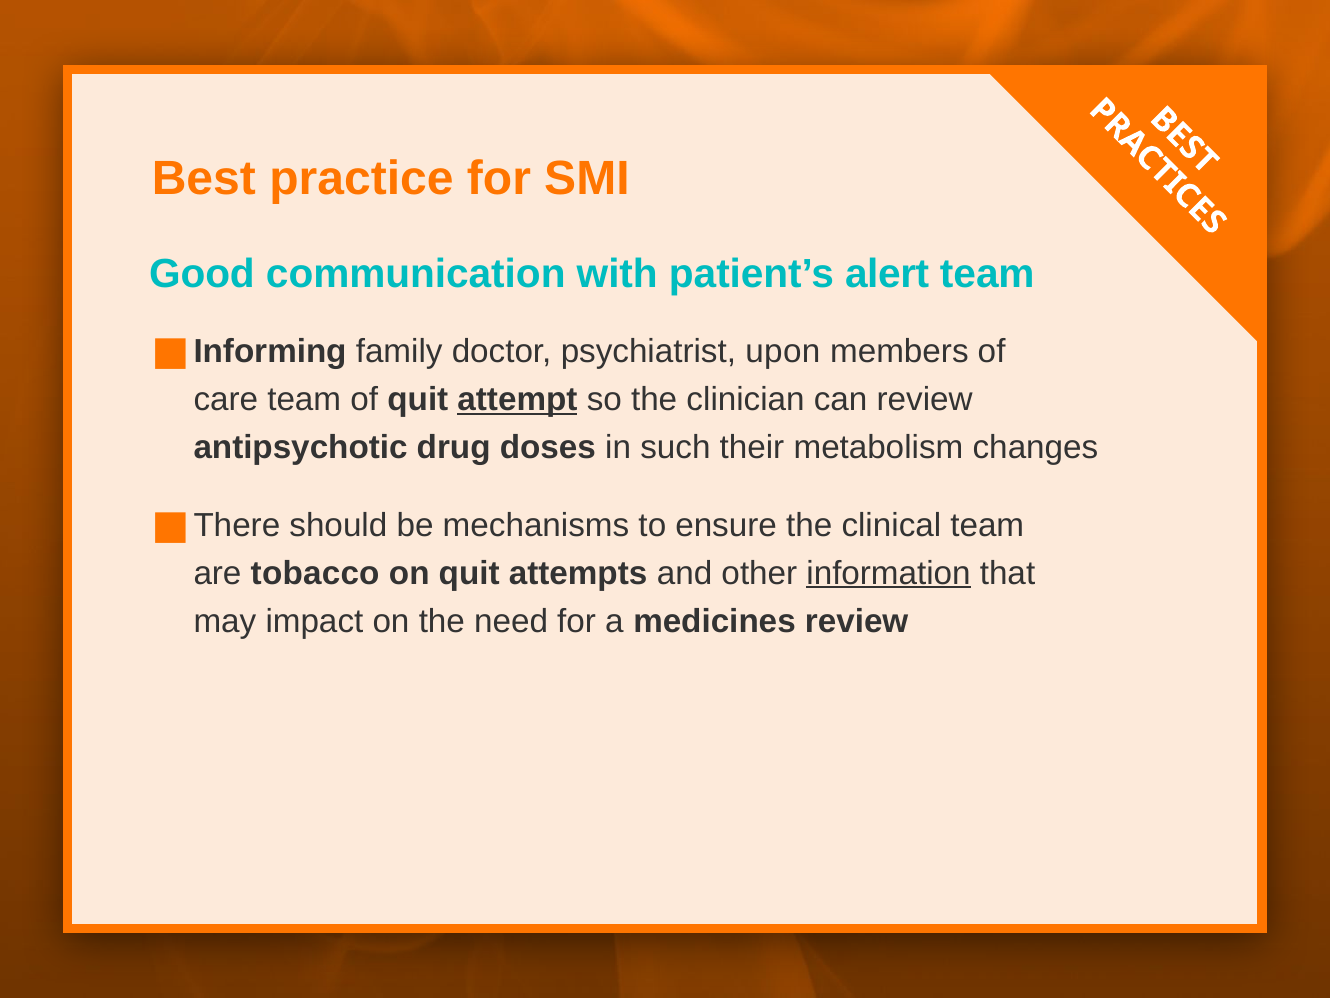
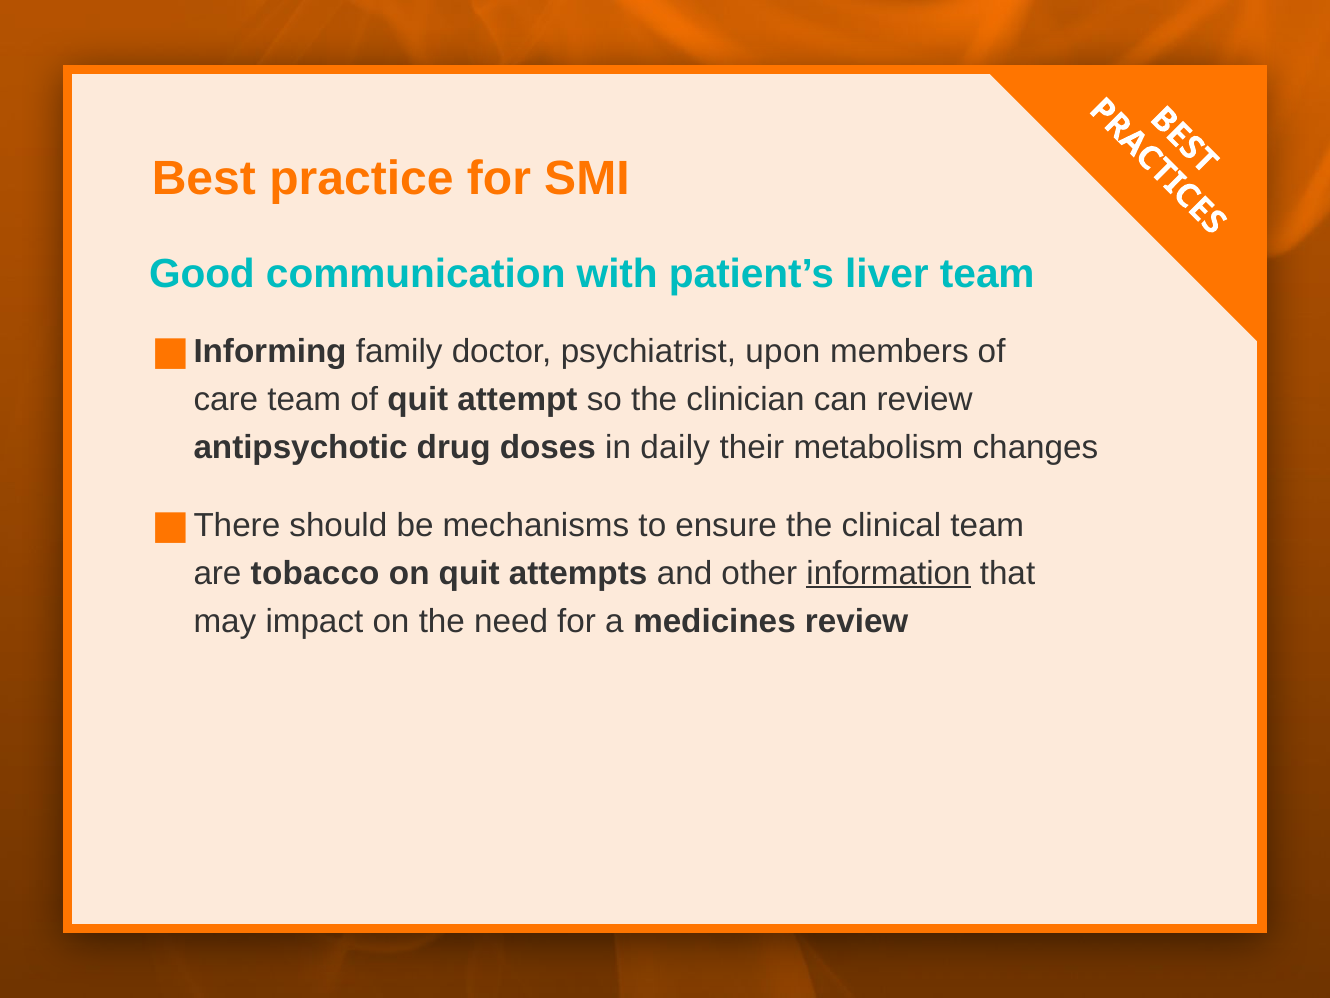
alert: alert -> liver
attempt underline: present -> none
such: such -> daily
